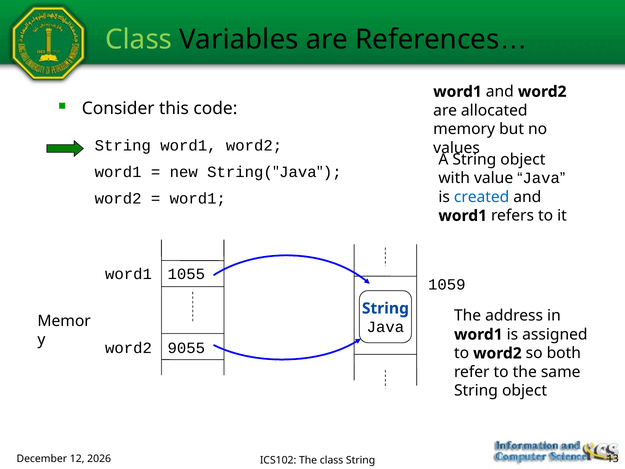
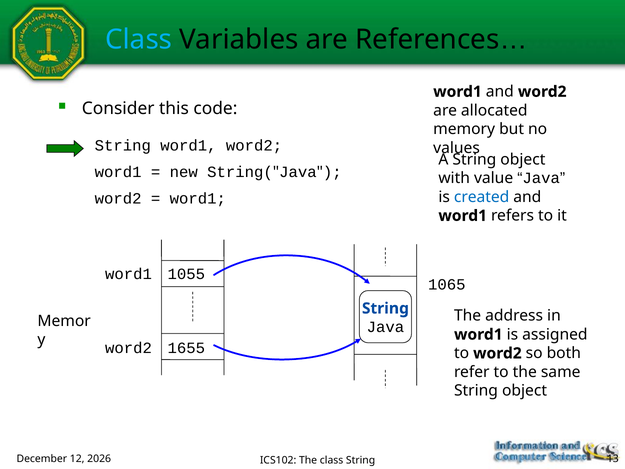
Class at (139, 39) colour: light green -> light blue
1059: 1059 -> 1065
9055: 9055 -> 1655
